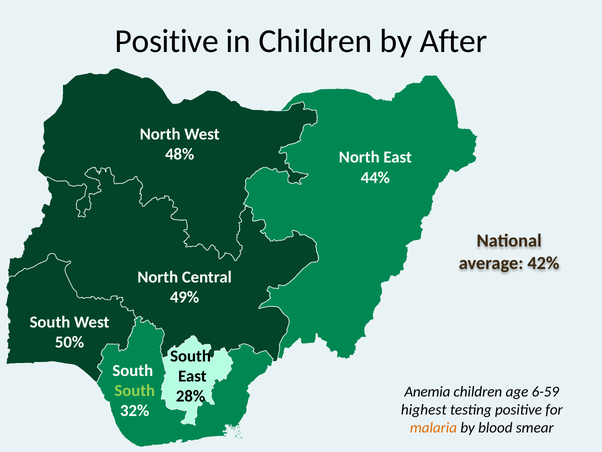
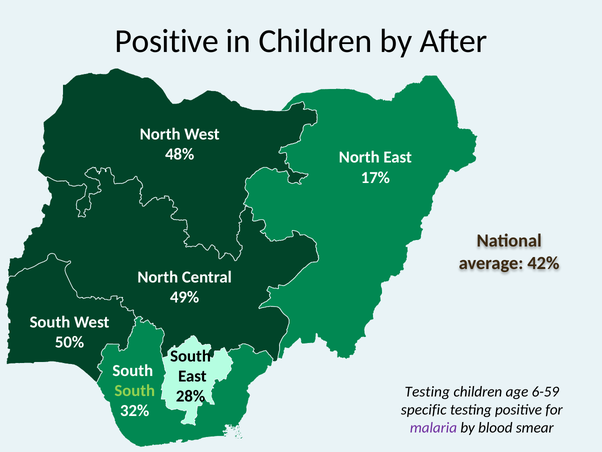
44%: 44% -> 17%
Anemia at (427, 391): Anemia -> Testing
highest: highest -> specific
malaria colour: orange -> purple
